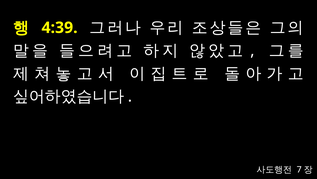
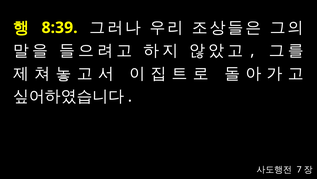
4:39: 4:39 -> 8:39
